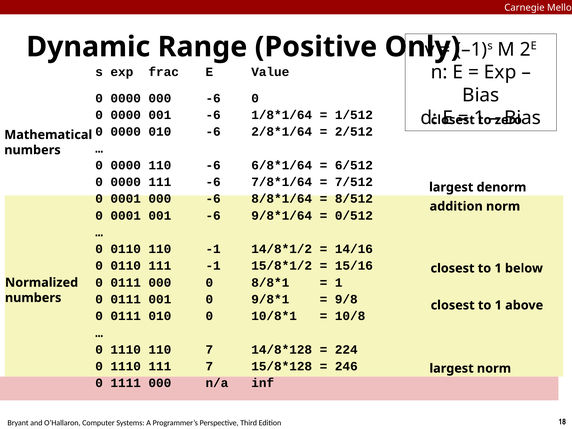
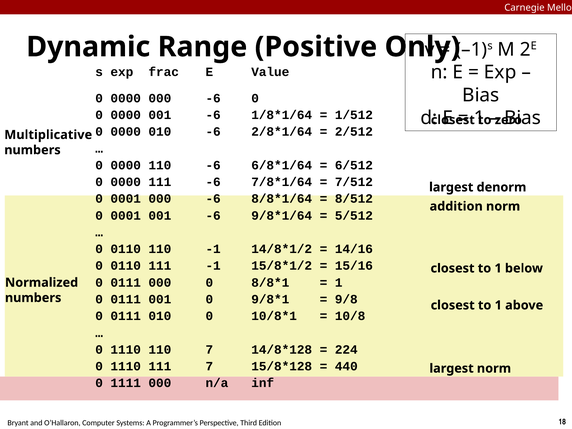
Mathematical: Mathematical -> Multiplicative
0/512: 0/512 -> 5/512
246: 246 -> 440
